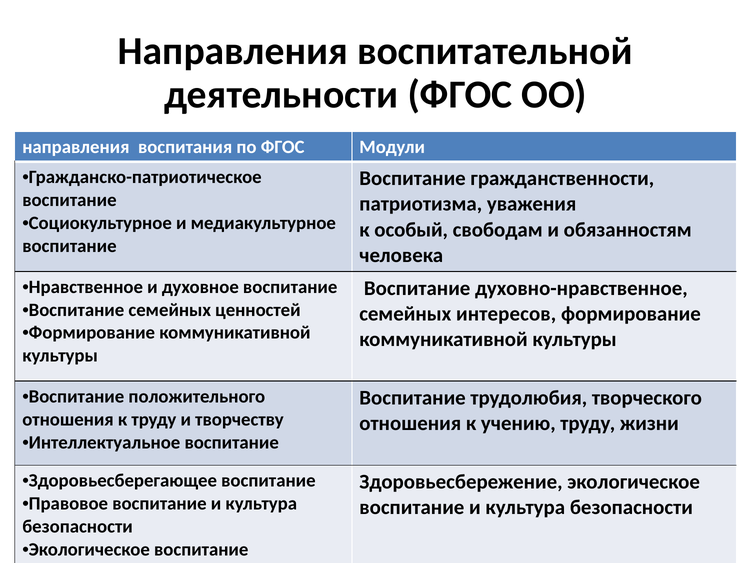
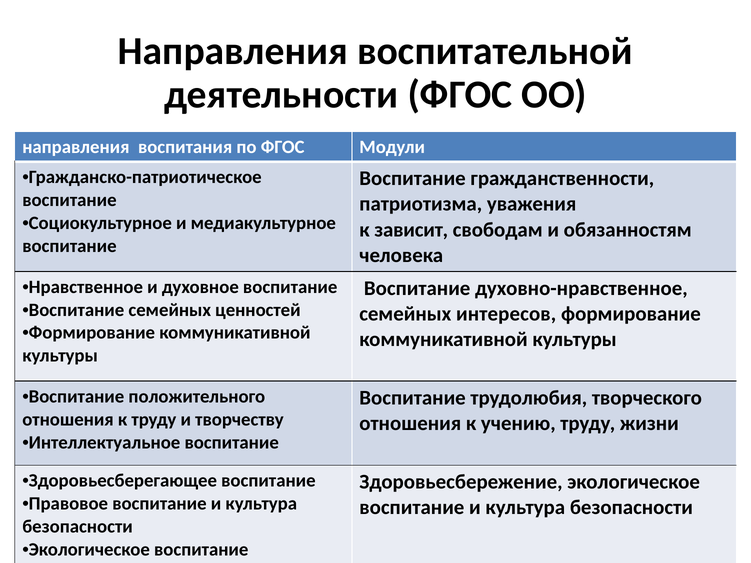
особый: особый -> зависит
